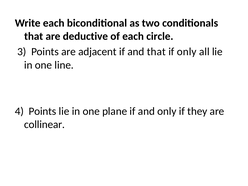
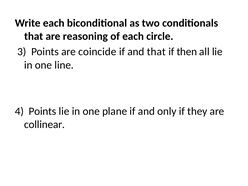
deductive: deductive -> reasoning
adjacent: adjacent -> coincide
if only: only -> then
